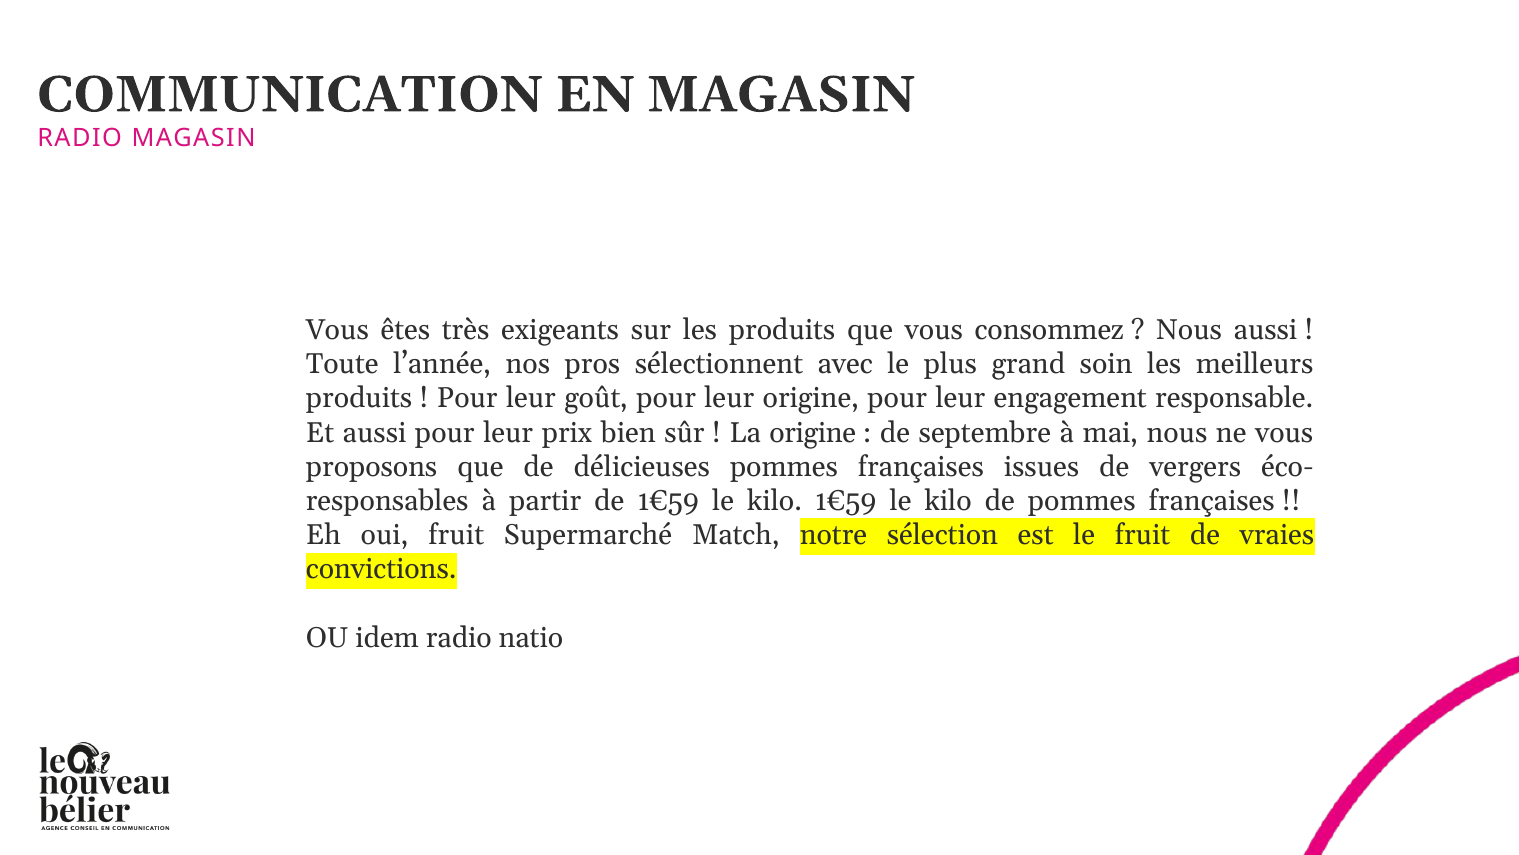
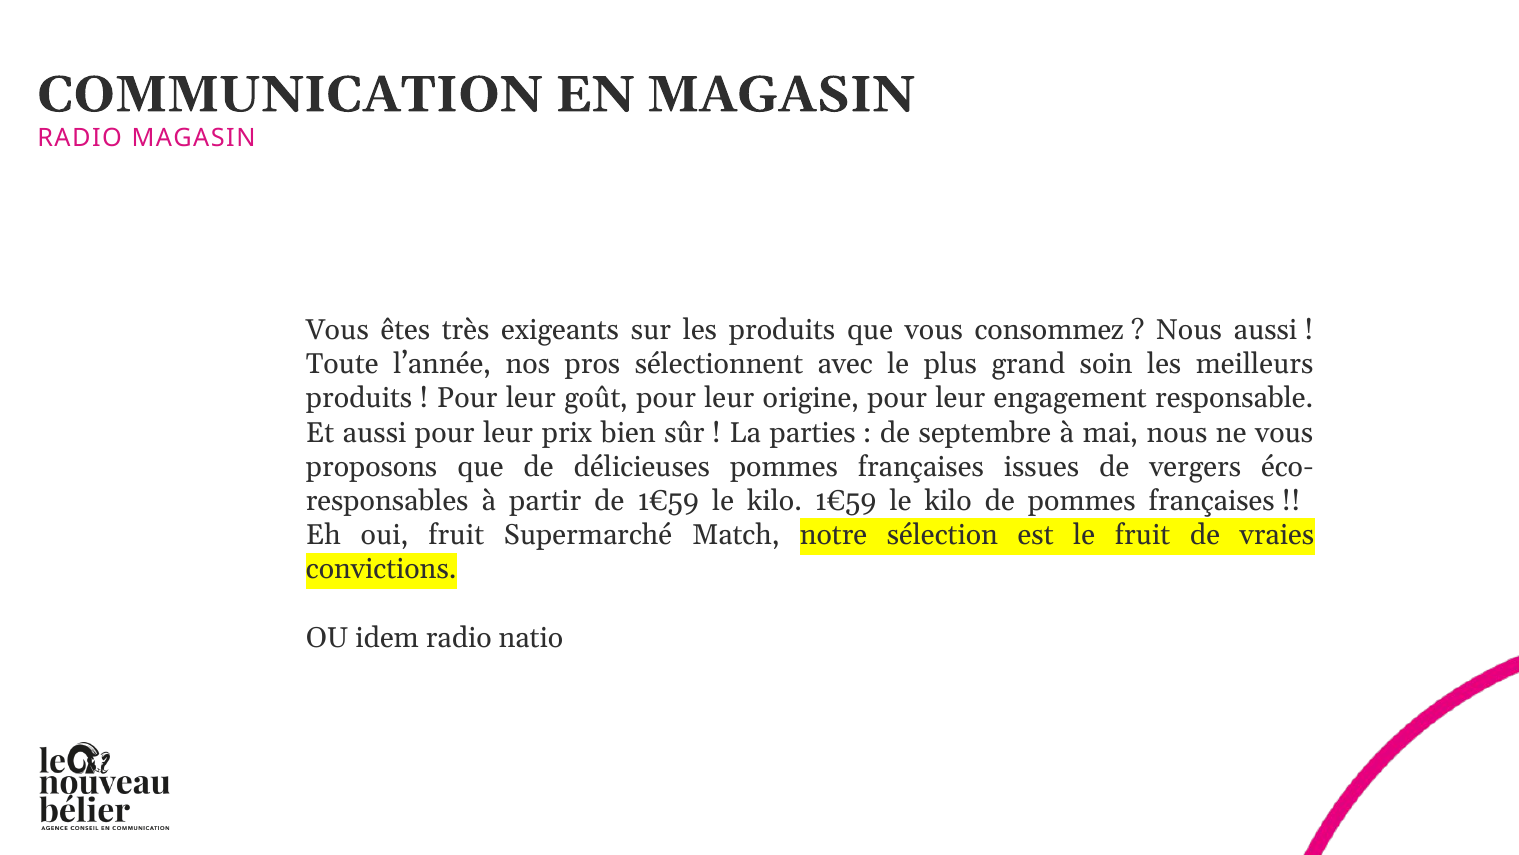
La origine: origine -> parties
